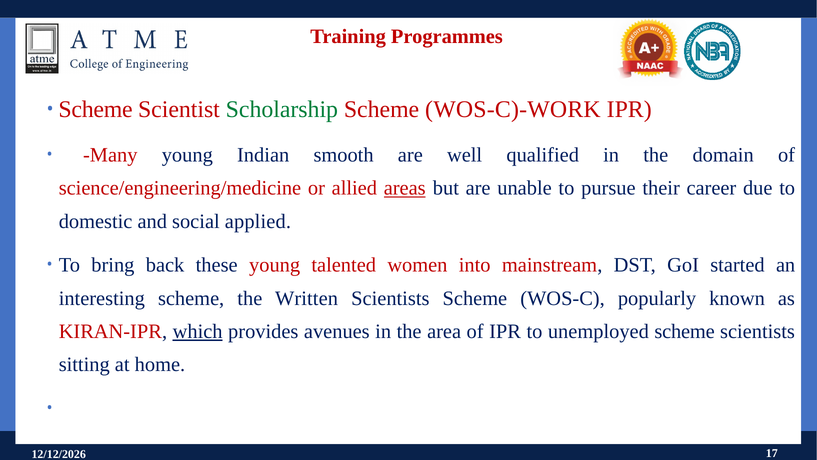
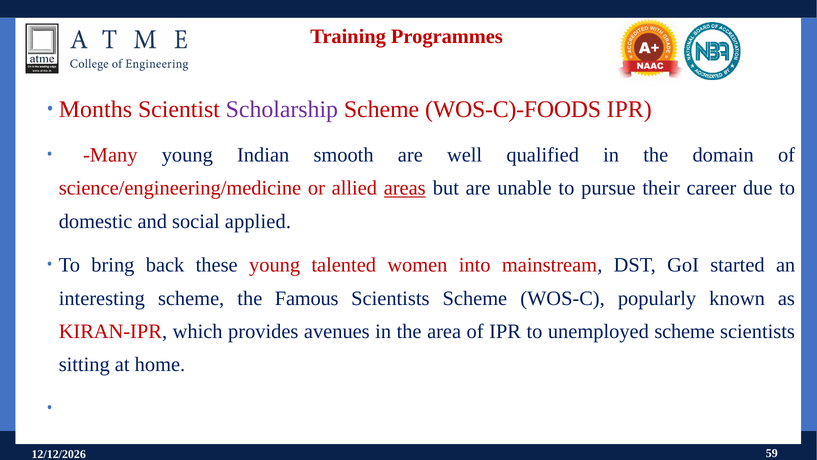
Scheme at (96, 109): Scheme -> Months
Scholarship colour: green -> purple
WOS-C)-WORK: WOS-C)-WORK -> WOS-C)-FOODS
Written: Written -> Famous
which underline: present -> none
17: 17 -> 59
